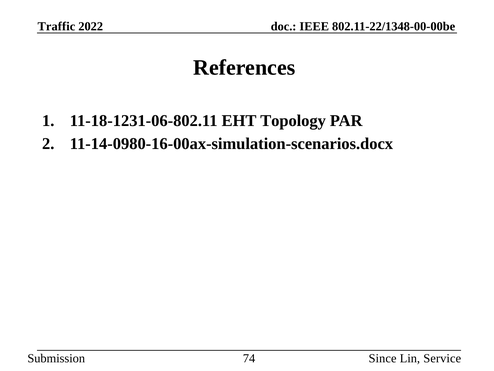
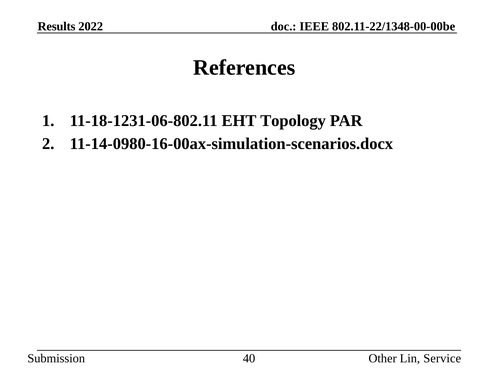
Traffic: Traffic -> Results
74: 74 -> 40
Since: Since -> Other
